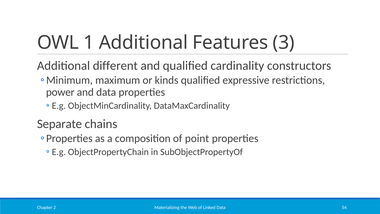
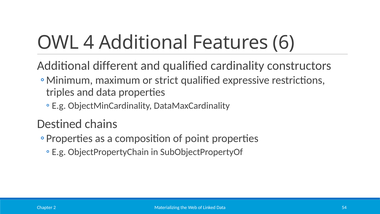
1: 1 -> 4
3: 3 -> 6
kinds: kinds -> strict
power: power -> triples
Separate: Separate -> Destined
